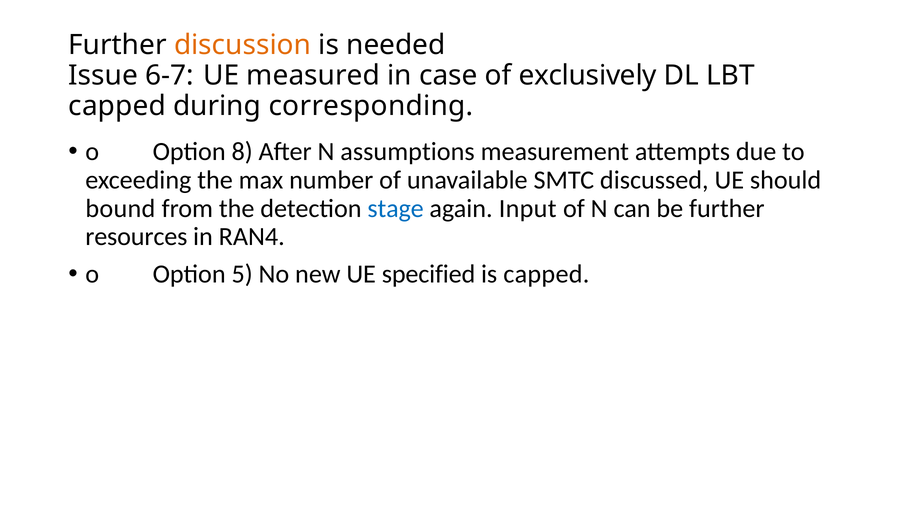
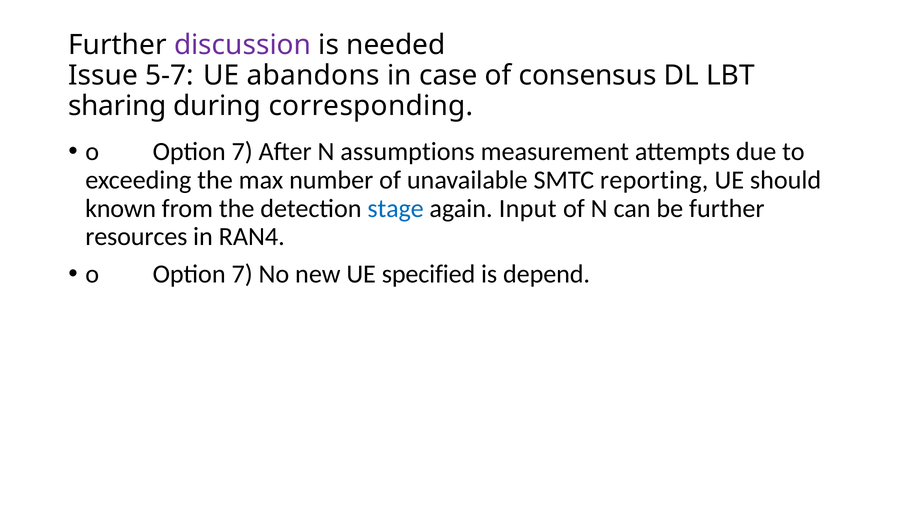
discussion colour: orange -> purple
6-7: 6-7 -> 5-7
measured: measured -> abandons
exclusively: exclusively -> consensus
capped at (117, 106): capped -> sharing
8 at (242, 152): 8 -> 7
discussed: discussed -> reporting
bound: bound -> known
5 at (242, 274): 5 -> 7
is capped: capped -> depend
